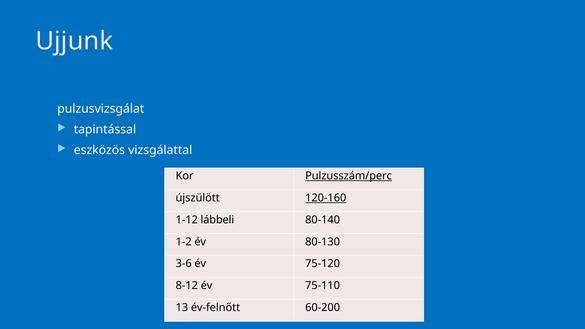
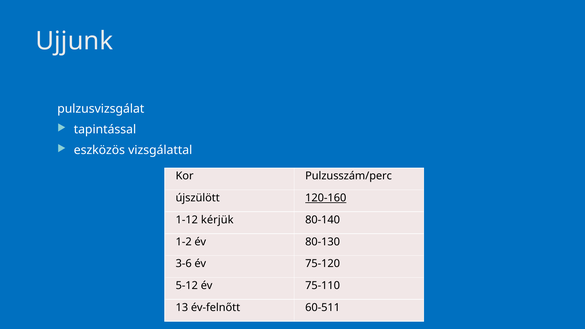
Pulzusszám/perc underline: present -> none
lábbeli: lábbeli -> kérjük
8-12: 8-12 -> 5-12
60-200: 60-200 -> 60-511
